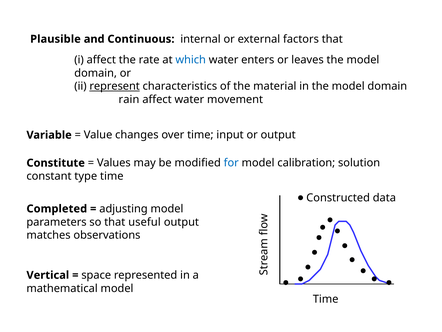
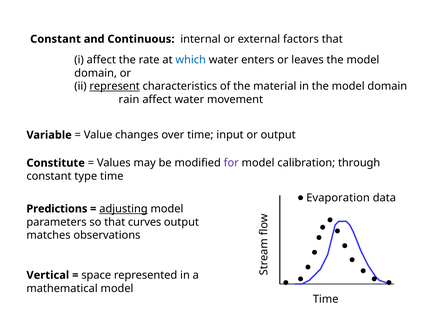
Plausible at (55, 39): Plausible -> Constant
for colour: blue -> purple
solution: solution -> through
Constructed: Constructed -> Evaporation
Completed: Completed -> Predictions
adjusting underline: none -> present
useful: useful -> curves
